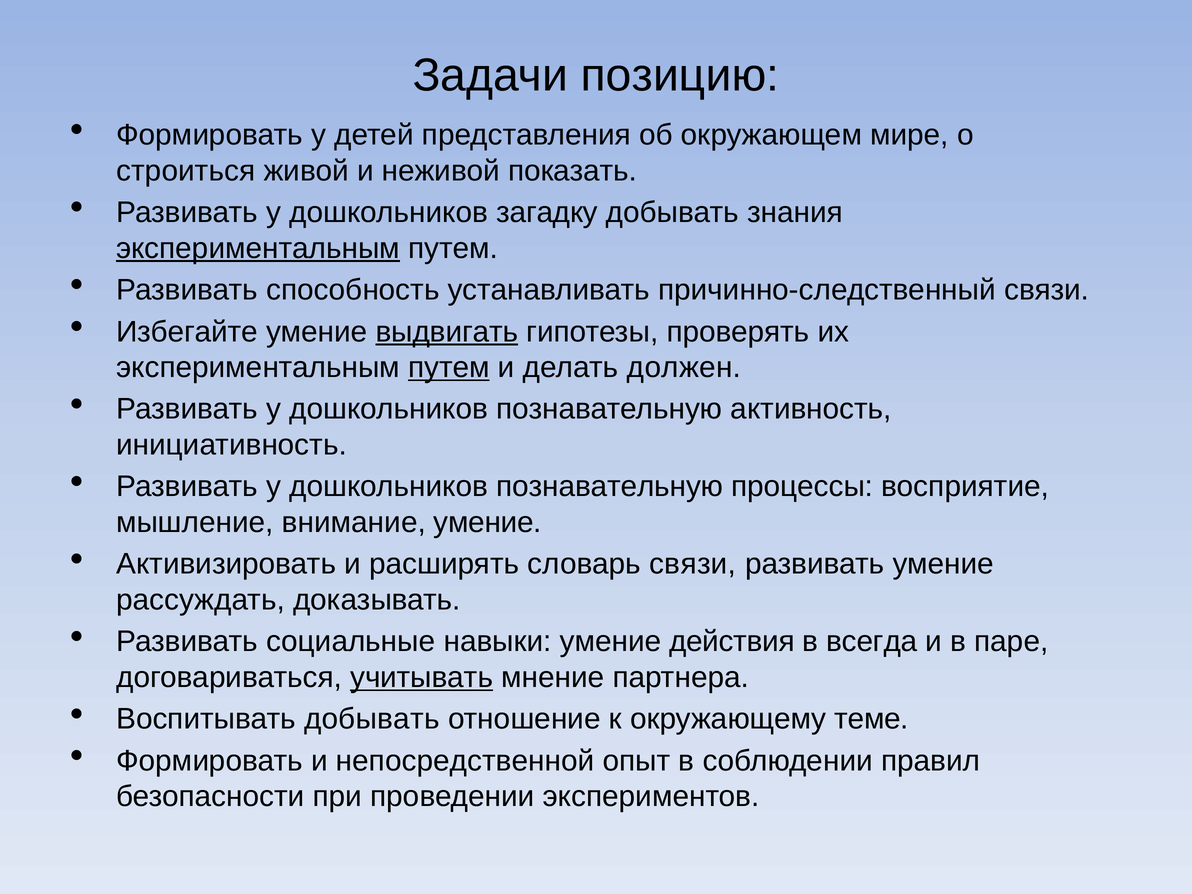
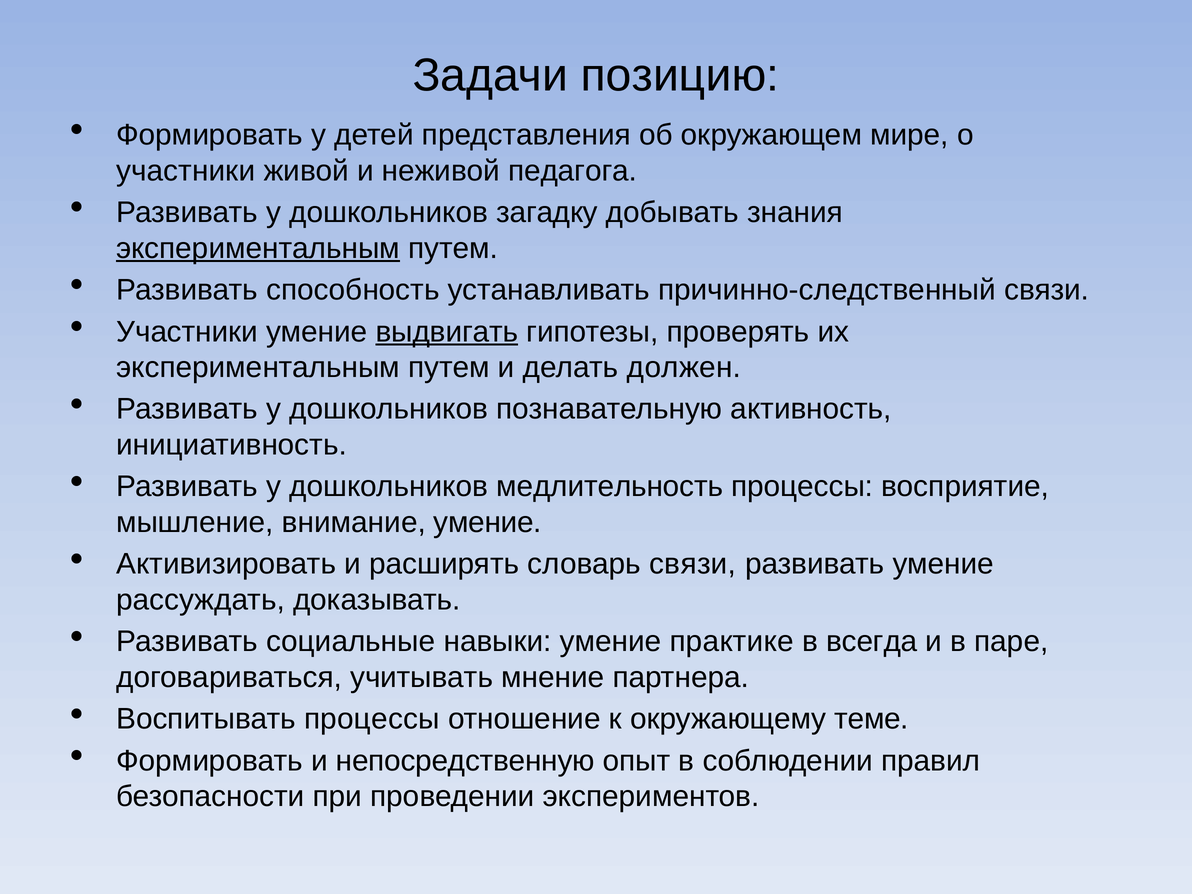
строиться at (186, 171): строиться -> участники
показать: показать -> педагога
Избегайте at (187, 332): Избегайте -> Участники
путем at (449, 367) underline: present -> none
познавательную at (610, 487): познавательную -> медлительность
действия: действия -> практике
учитывать underline: present -> none
Воспитывать добывать: добывать -> процессы
непосредственной: непосредственной -> непосредственную
